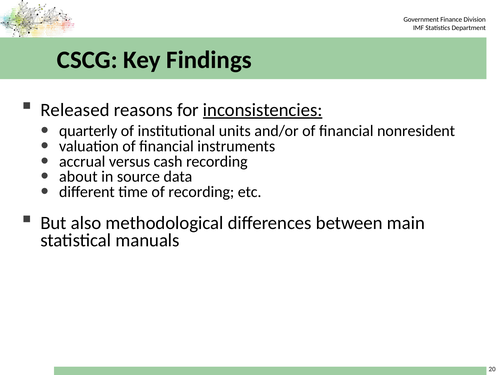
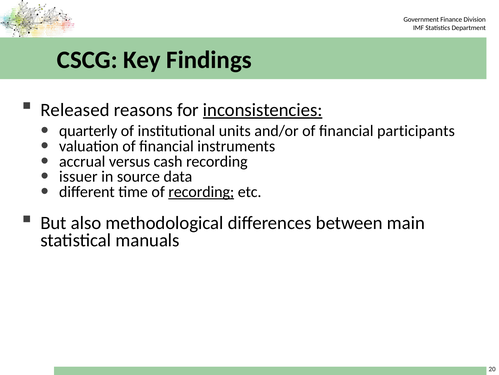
nonresident: nonresident -> participants
about: about -> issuer
recording at (201, 192) underline: none -> present
